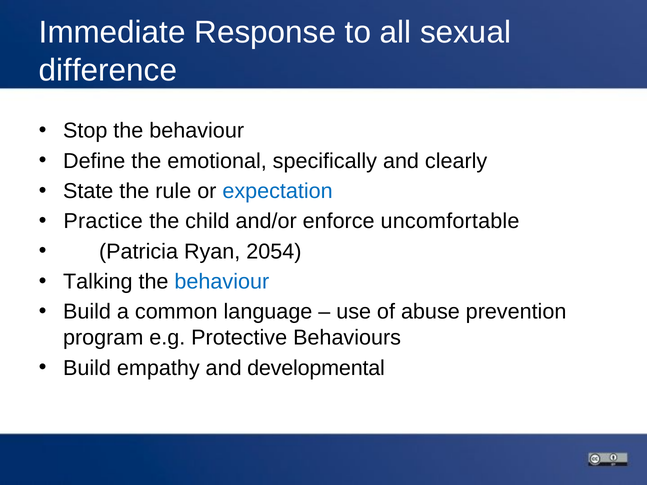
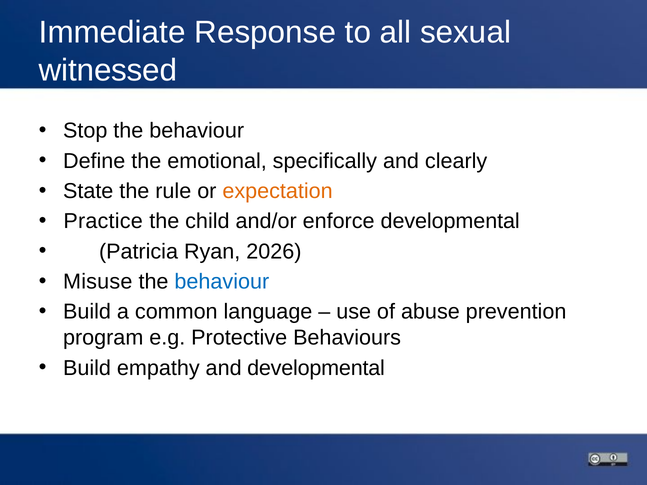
difference: difference -> witnessed
expectation colour: blue -> orange
enforce uncomfortable: uncomfortable -> developmental
2054: 2054 -> 2026
Talking: Talking -> Misuse
